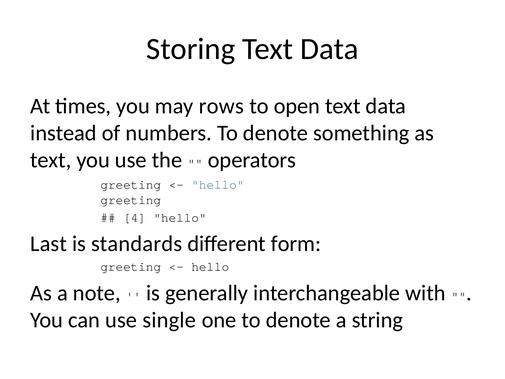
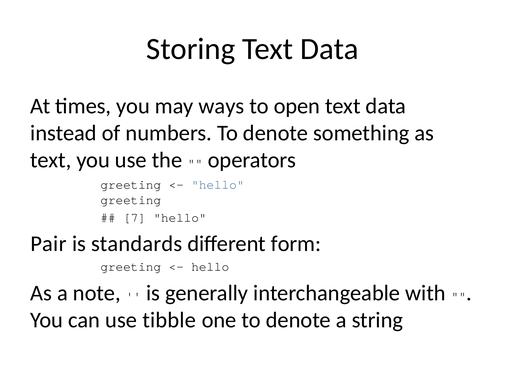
rows: rows -> ways
4: 4 -> 7
Last: Last -> Pair
single: single -> tibble
